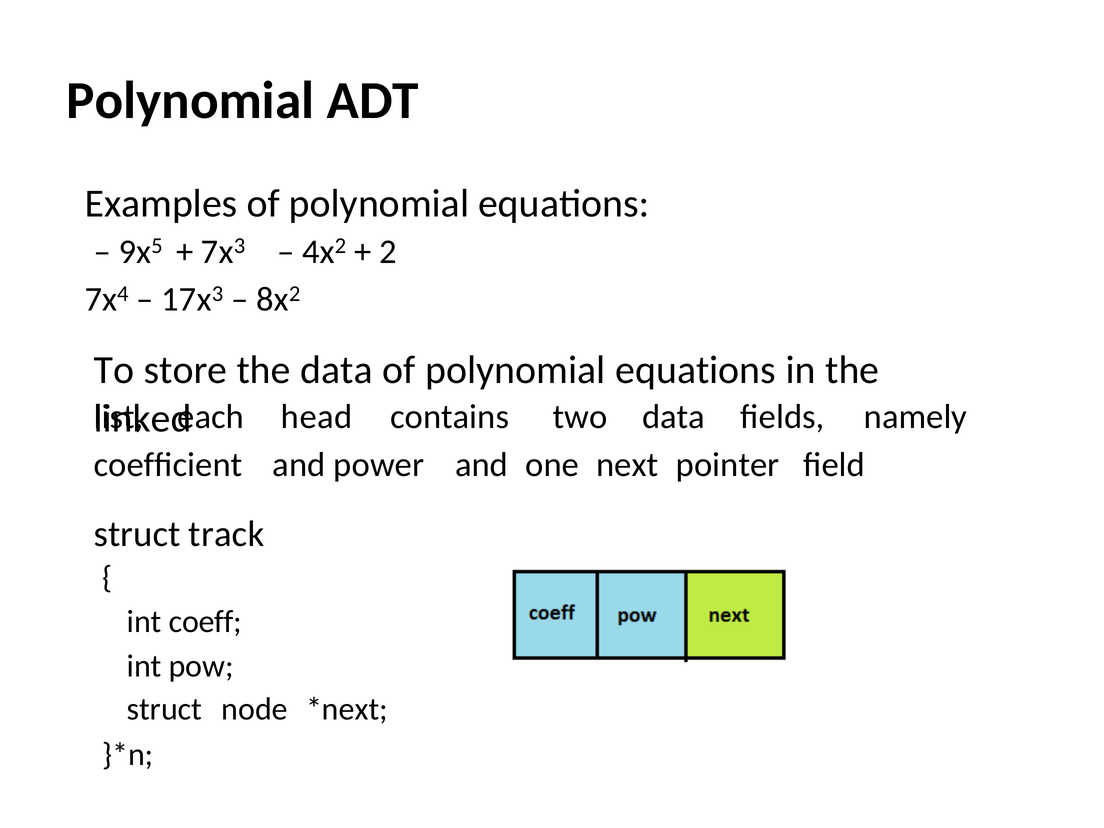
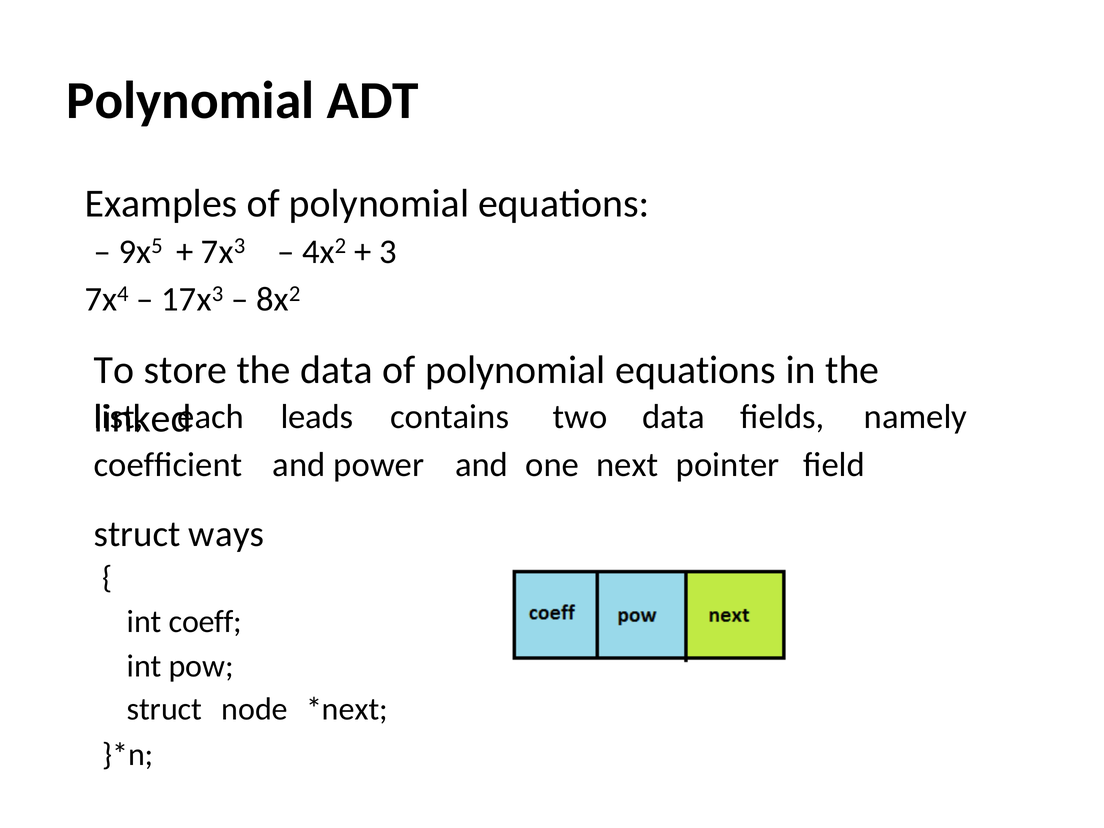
2: 2 -> 3
head: head -> leads
track: track -> ways
